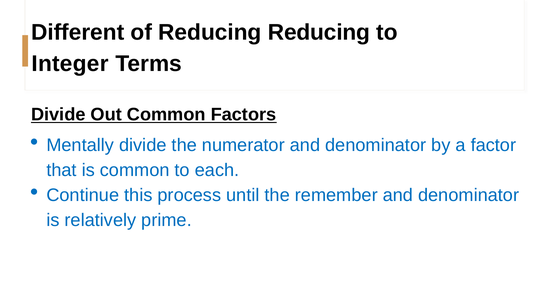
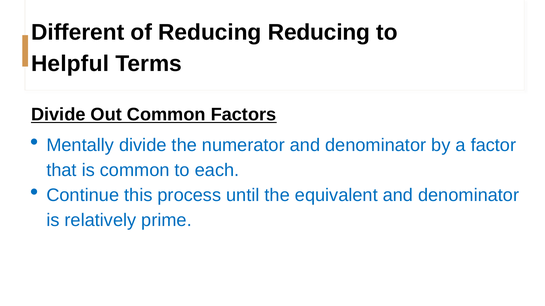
Integer: Integer -> Helpful
remember: remember -> equivalent
